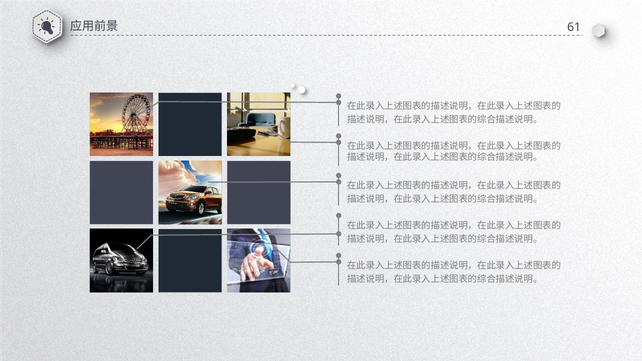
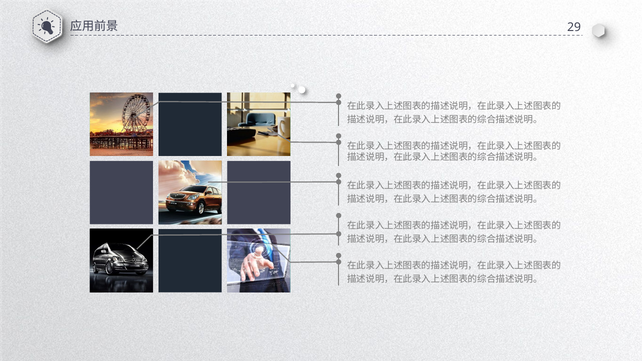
61: 61 -> 29
